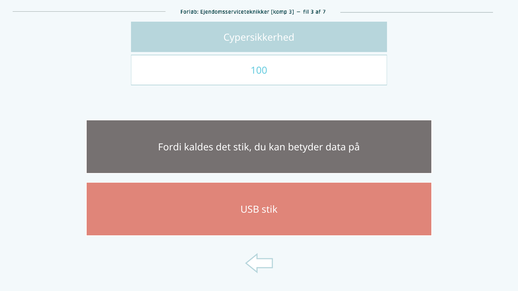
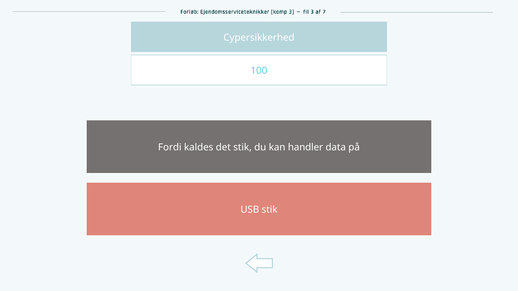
betyder: betyder -> handler
